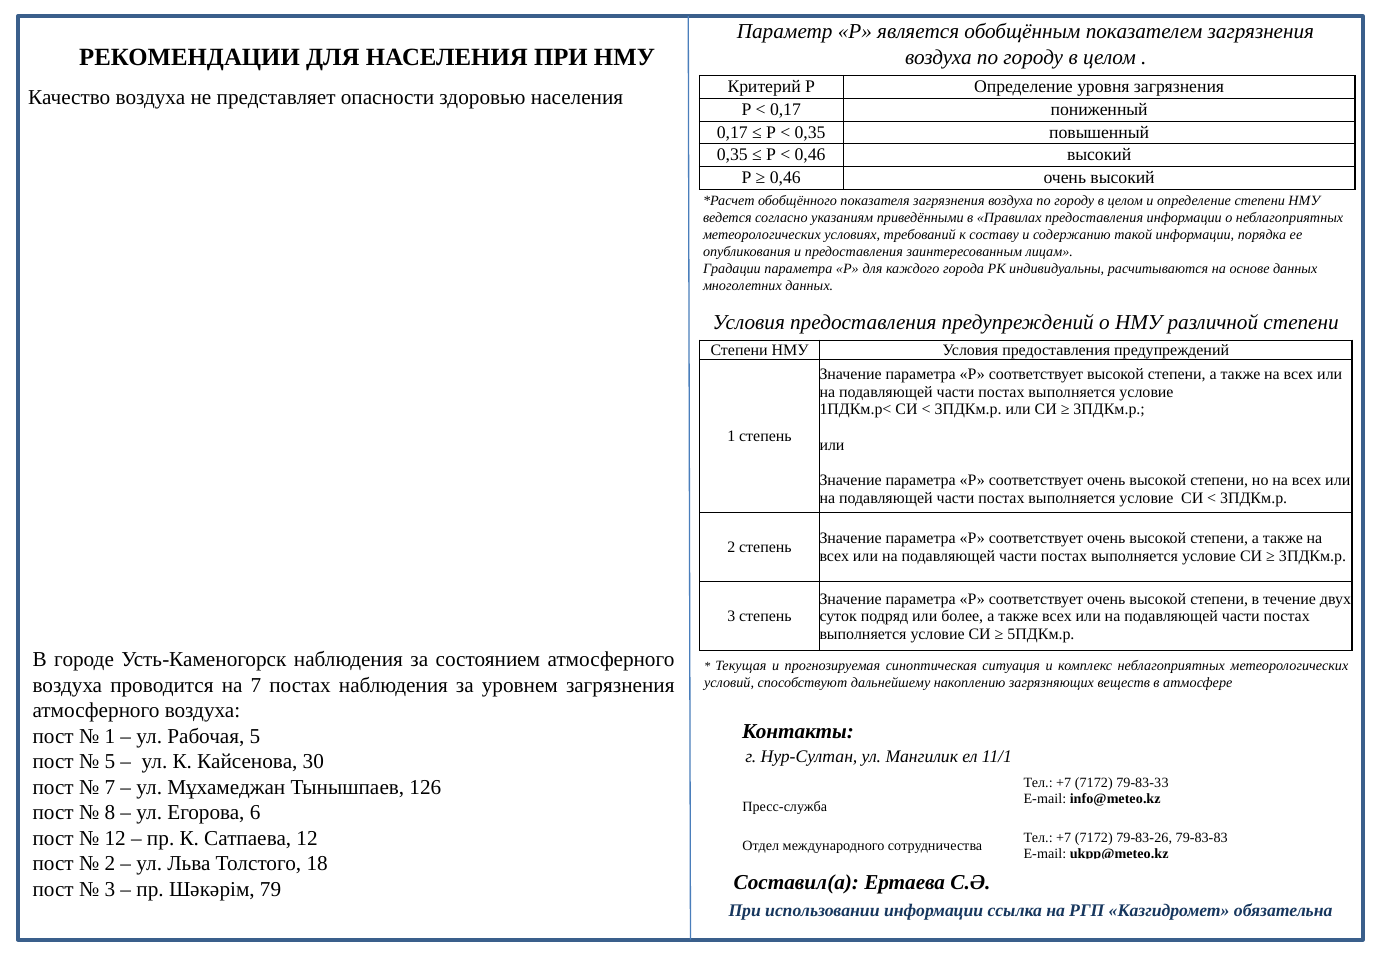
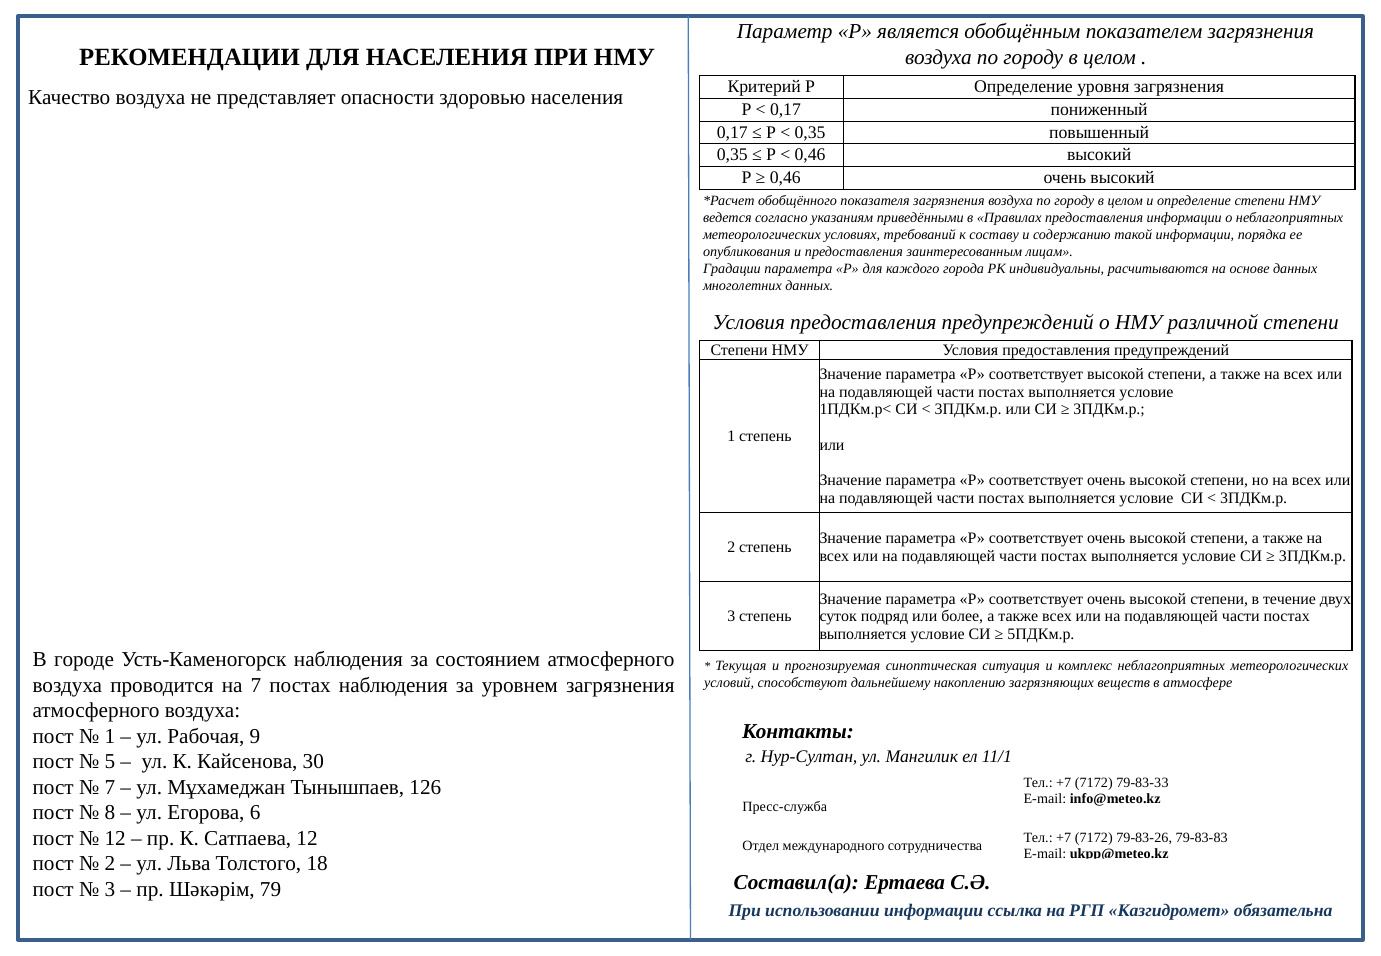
Рабочая 5: 5 -> 9
